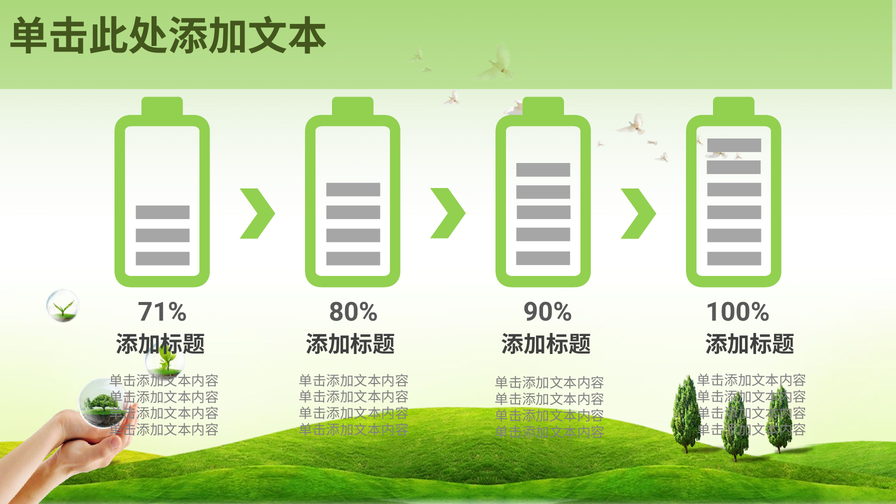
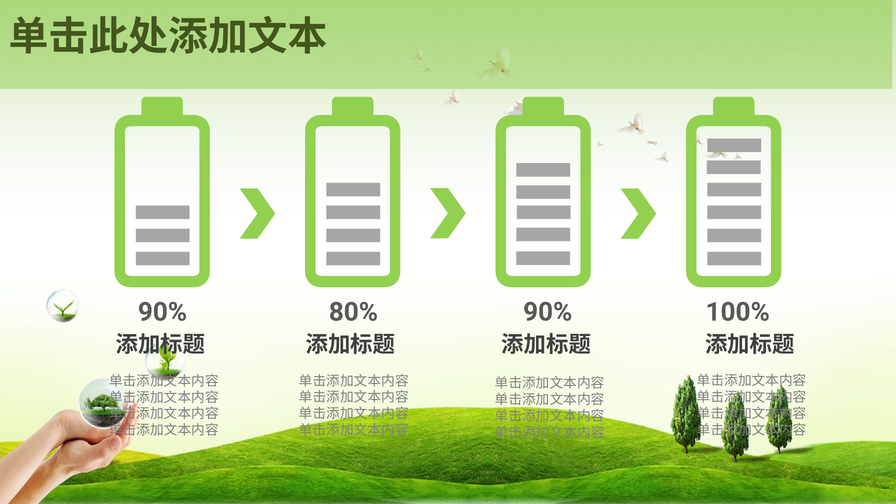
71% at (162, 312): 71% -> 90%
